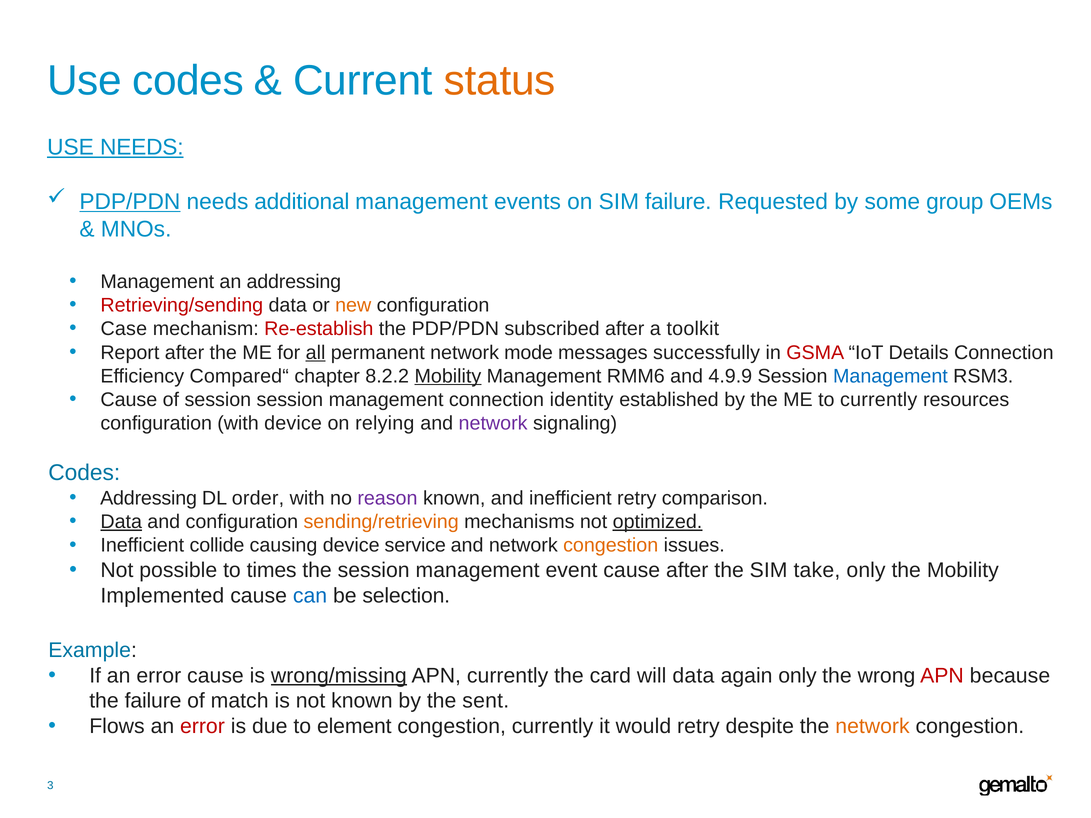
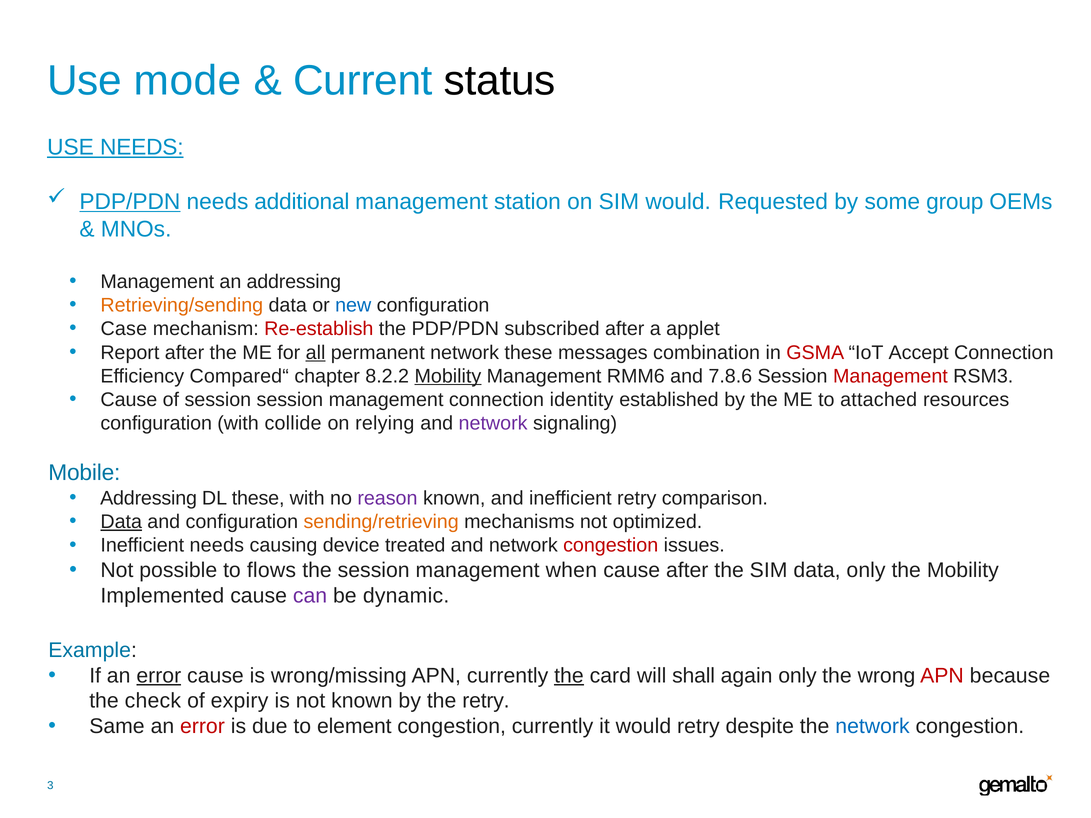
Use codes: codes -> mode
status colour: orange -> black
events: events -> station
SIM failure: failure -> would
Retrieving/sending colour: red -> orange
new colour: orange -> blue
toolkit: toolkit -> applet
network mode: mode -> these
successfully: successfully -> combination
Details: Details -> Accept
4.9.9: 4.9.9 -> 7.8.6
Management at (890, 376) colour: blue -> red
to currently: currently -> attached
with device: device -> collide
Codes at (84, 473): Codes -> Mobile
DL order: order -> these
optimized underline: present -> none
Inefficient collide: collide -> needs
service: service -> treated
congestion at (611, 546) colour: orange -> red
times: times -> flows
event: event -> when
SIM take: take -> data
can colour: blue -> purple
selection: selection -> dynamic
error at (159, 676) underline: none -> present
wrong/missing underline: present -> none
the at (569, 676) underline: none -> present
will data: data -> shall
the failure: failure -> check
match: match -> expiry
the sent: sent -> retry
Flows: Flows -> Same
network at (872, 727) colour: orange -> blue
